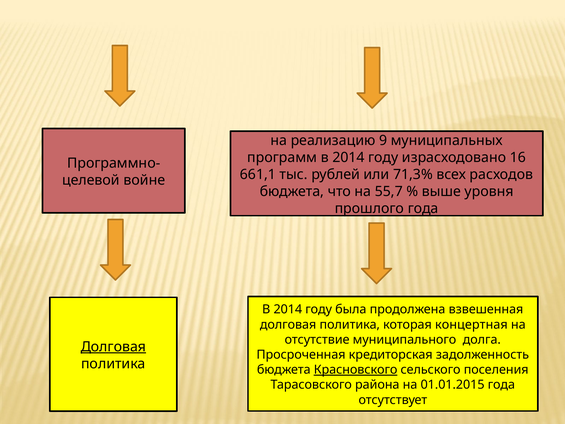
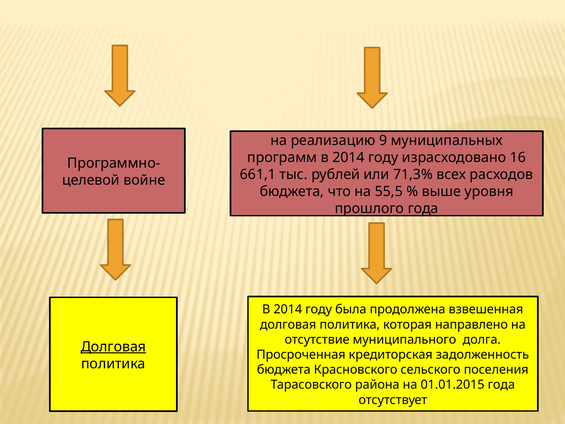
55,7: 55,7 -> 55,5
концертная: концертная -> направлено
Красновского underline: present -> none
